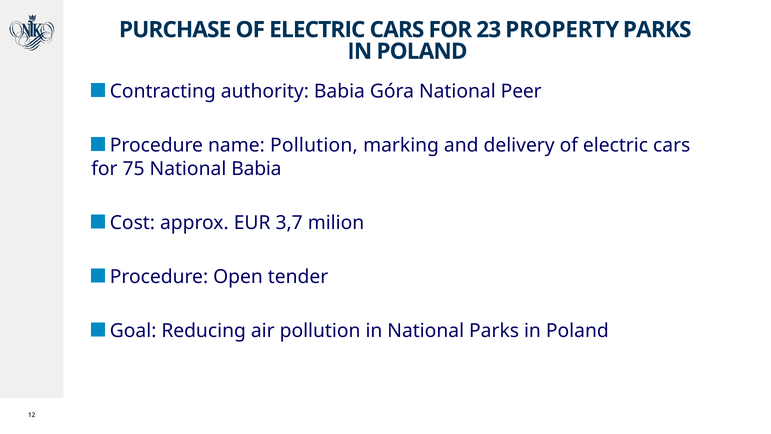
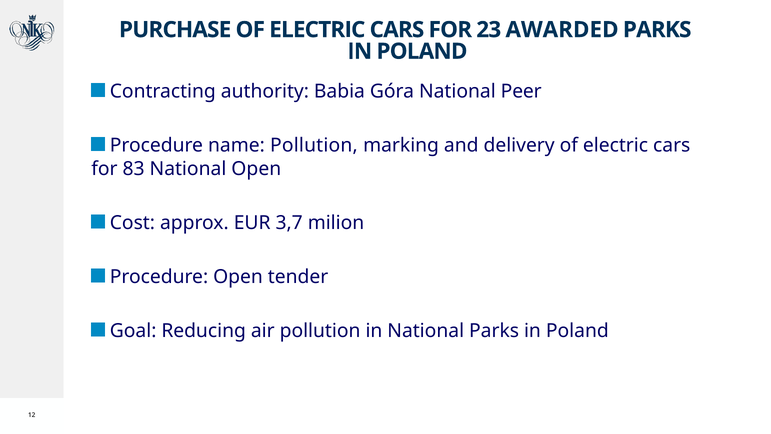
PROPERTY: PROPERTY -> AWARDED
75: 75 -> 83
National Babia: Babia -> Open
